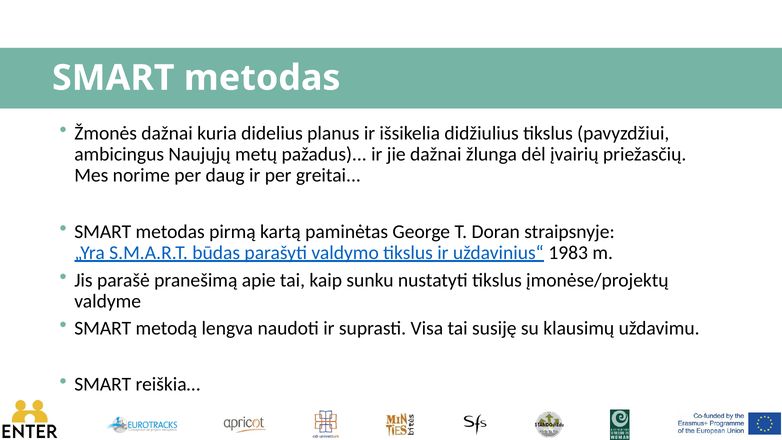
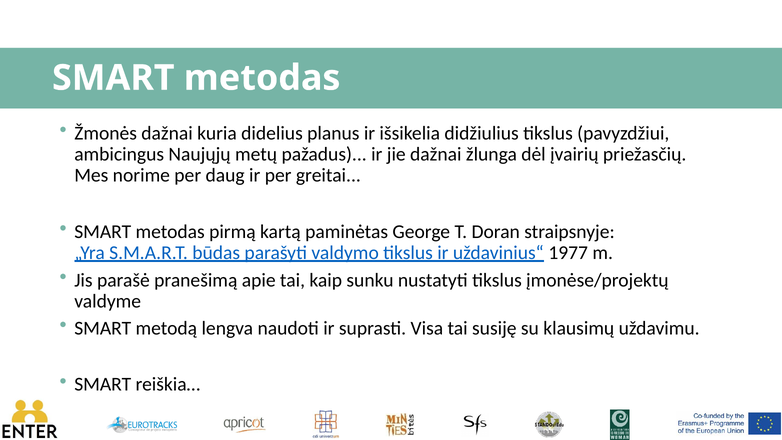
1983: 1983 -> 1977
